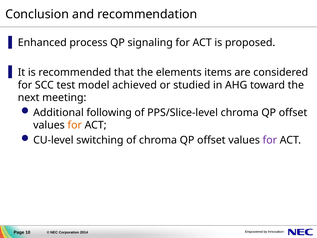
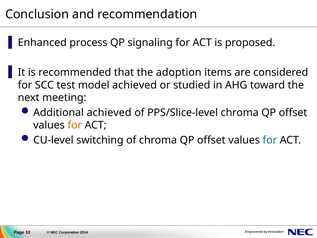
elements: elements -> adoption
Additional following: following -> achieved
for at (270, 140) colour: purple -> blue
